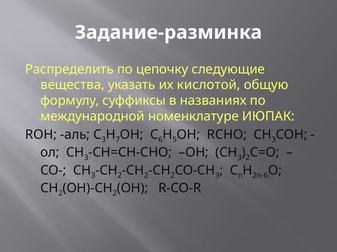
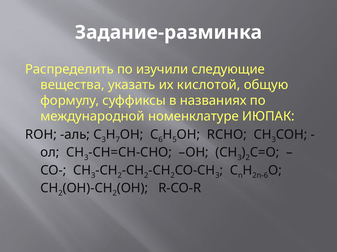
цепочку: цепочку -> изучили
